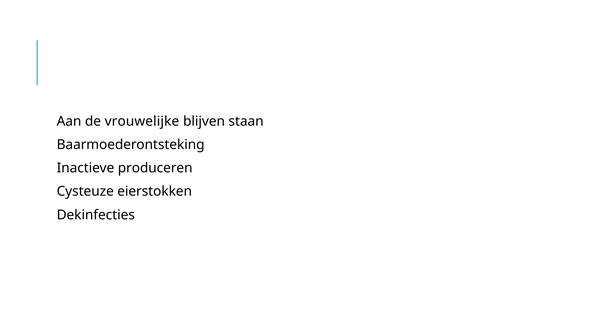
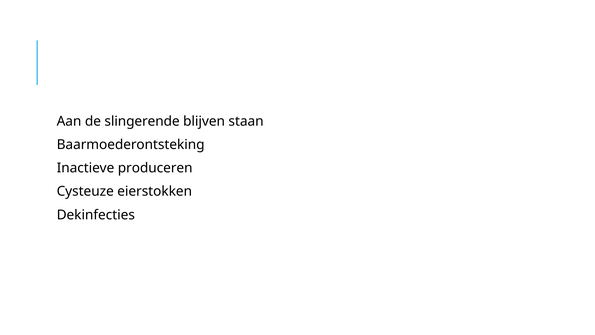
vrouwelijke: vrouwelijke -> slingerende
